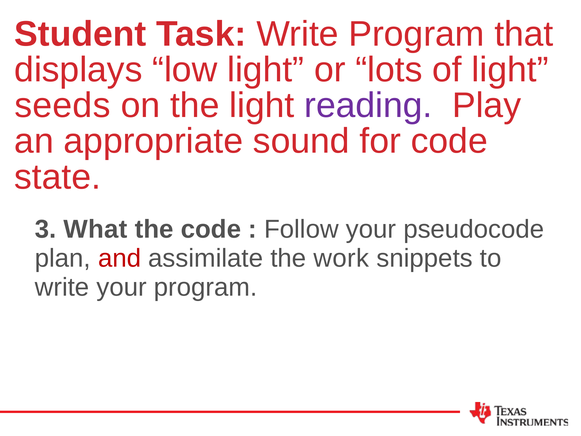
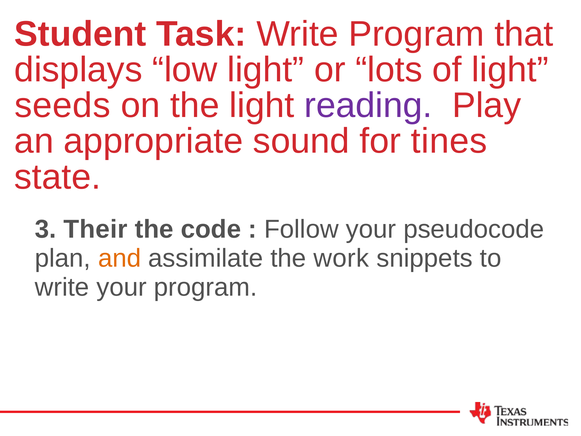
for code: code -> tines
What: What -> Their
and colour: red -> orange
